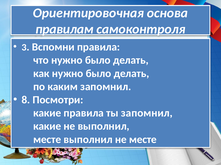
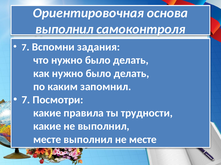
правилам at (64, 29): правилам -> выполнил
3 at (24, 48): 3 -> 7
Вспомни правила: правила -> задания
8 at (26, 100): 8 -> 7
ты запомнил: запомнил -> трудности
